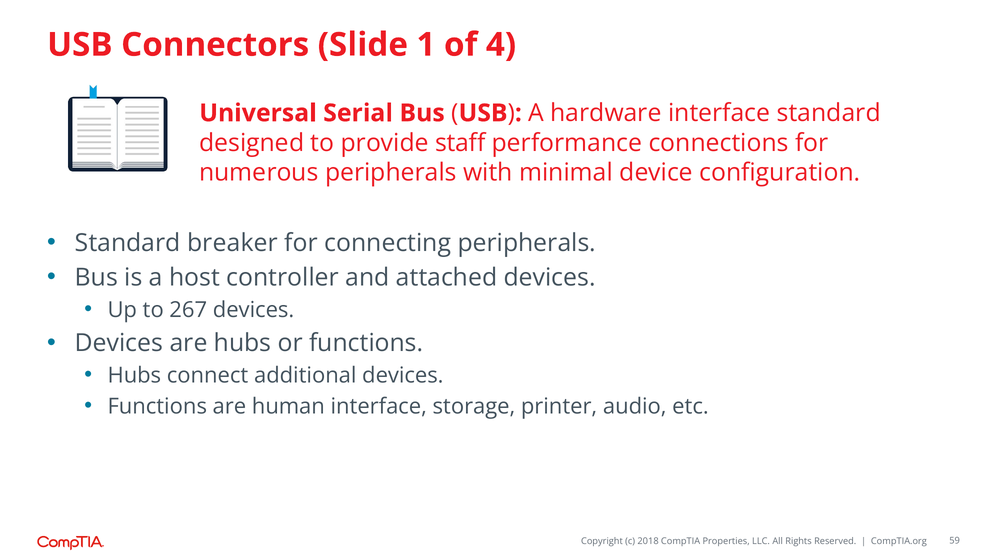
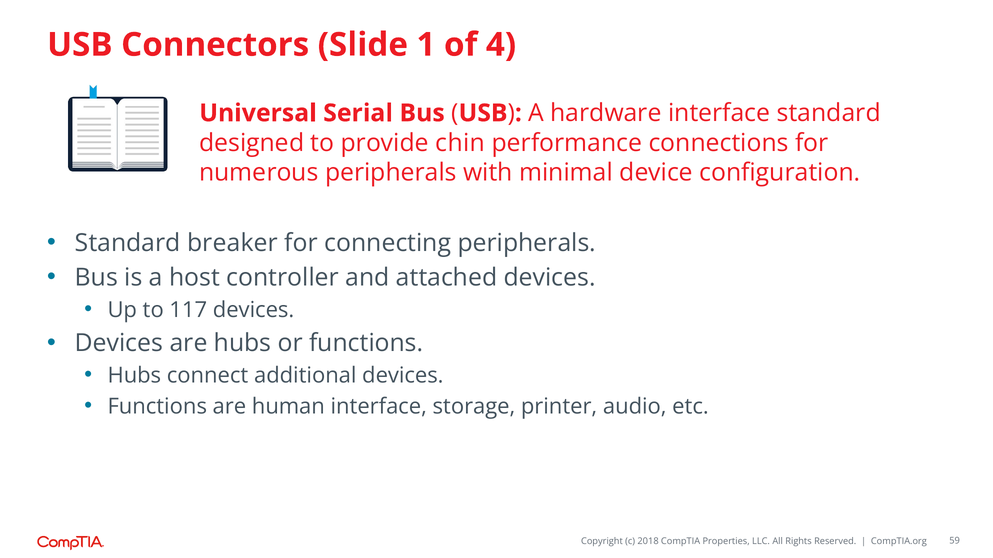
staff: staff -> chin
267: 267 -> 117
